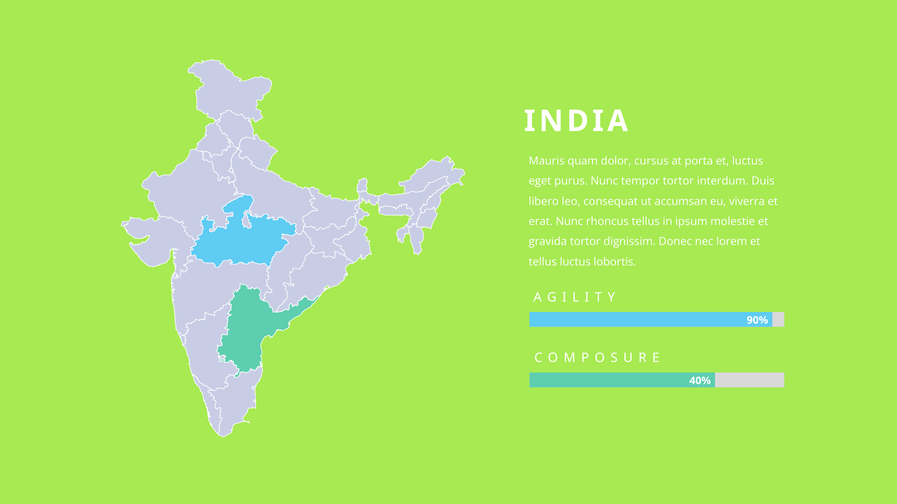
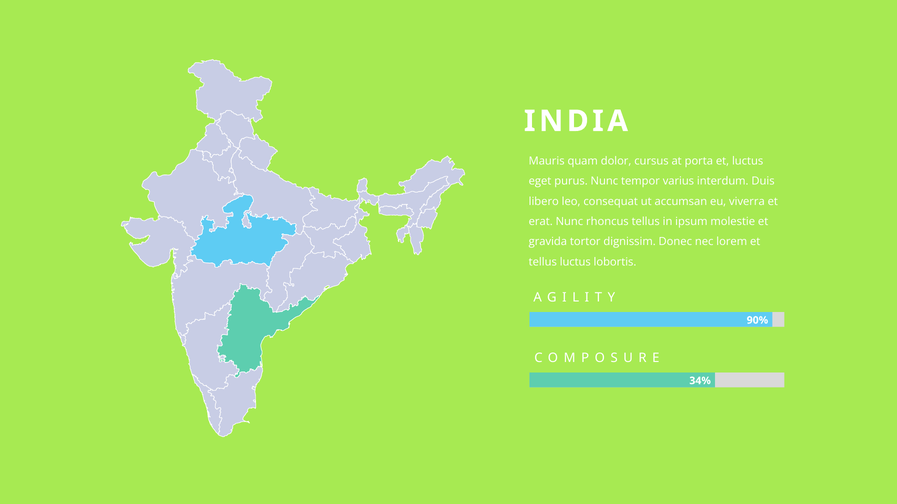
tempor tortor: tortor -> varius
40%: 40% -> 34%
